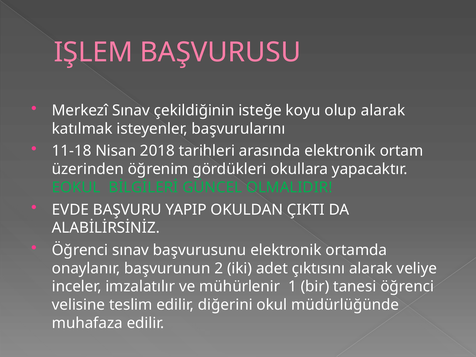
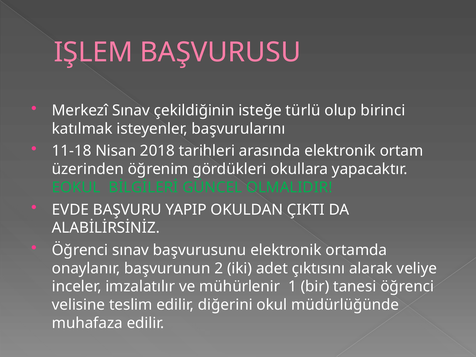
koyu: koyu -> türlü
olup alarak: alarak -> birinci
